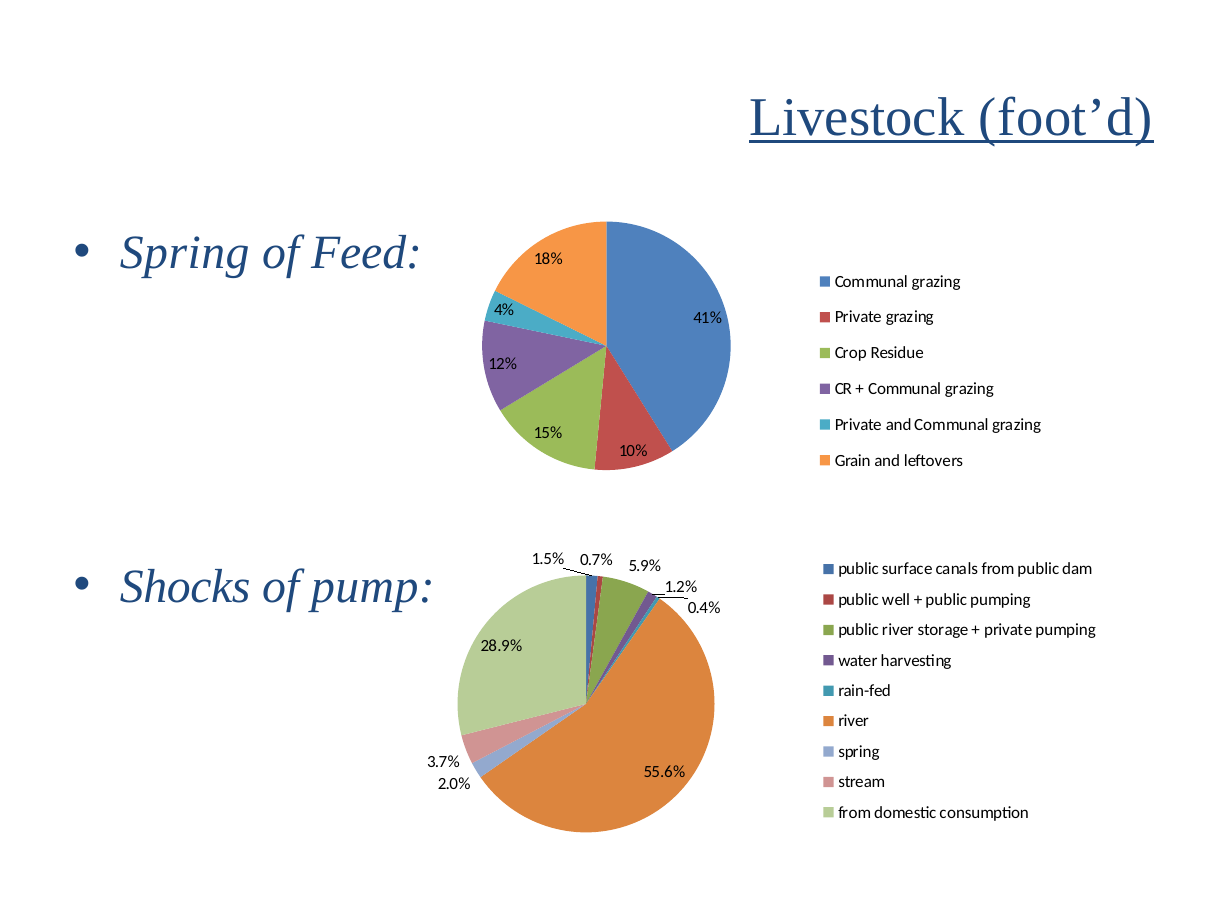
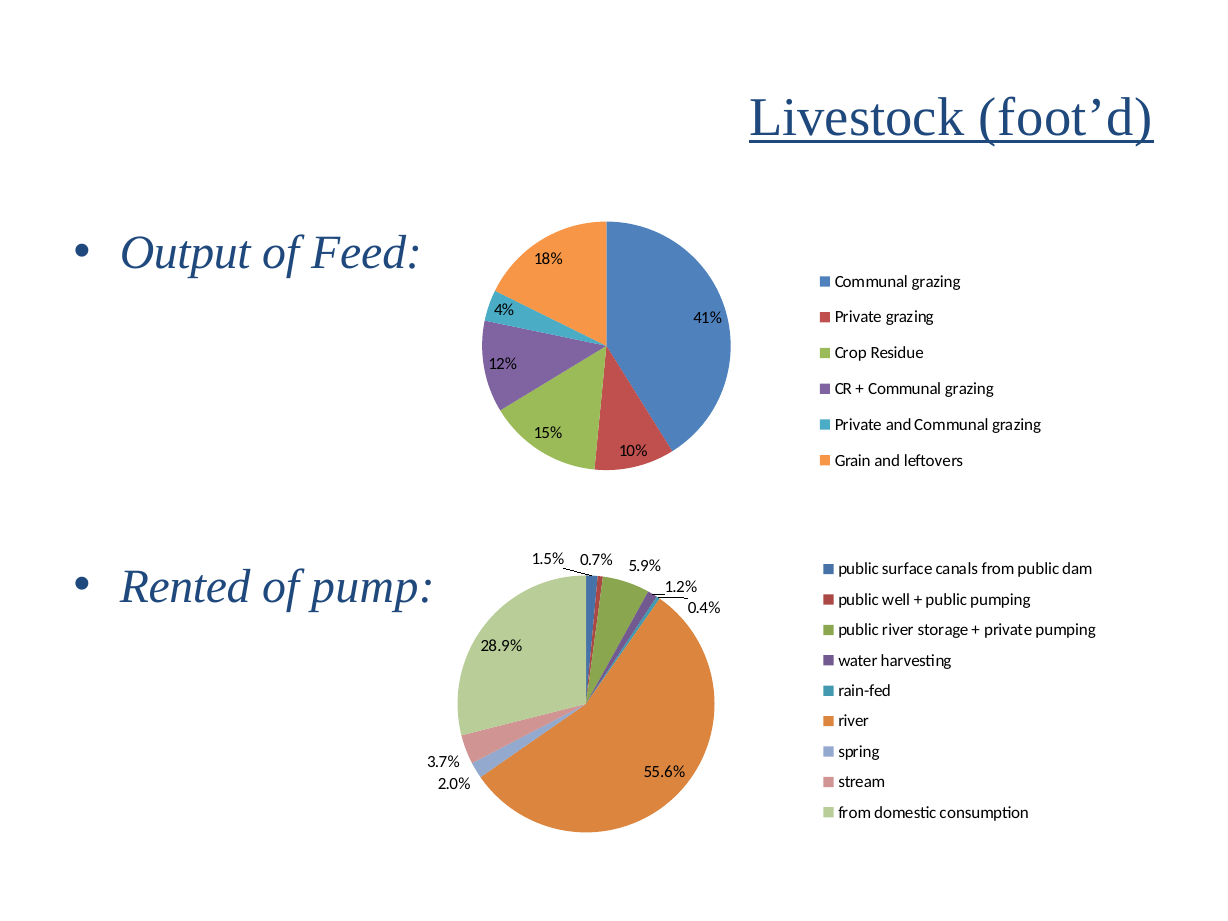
Spring at (185, 253): Spring -> Output
Shocks: Shocks -> Rented
